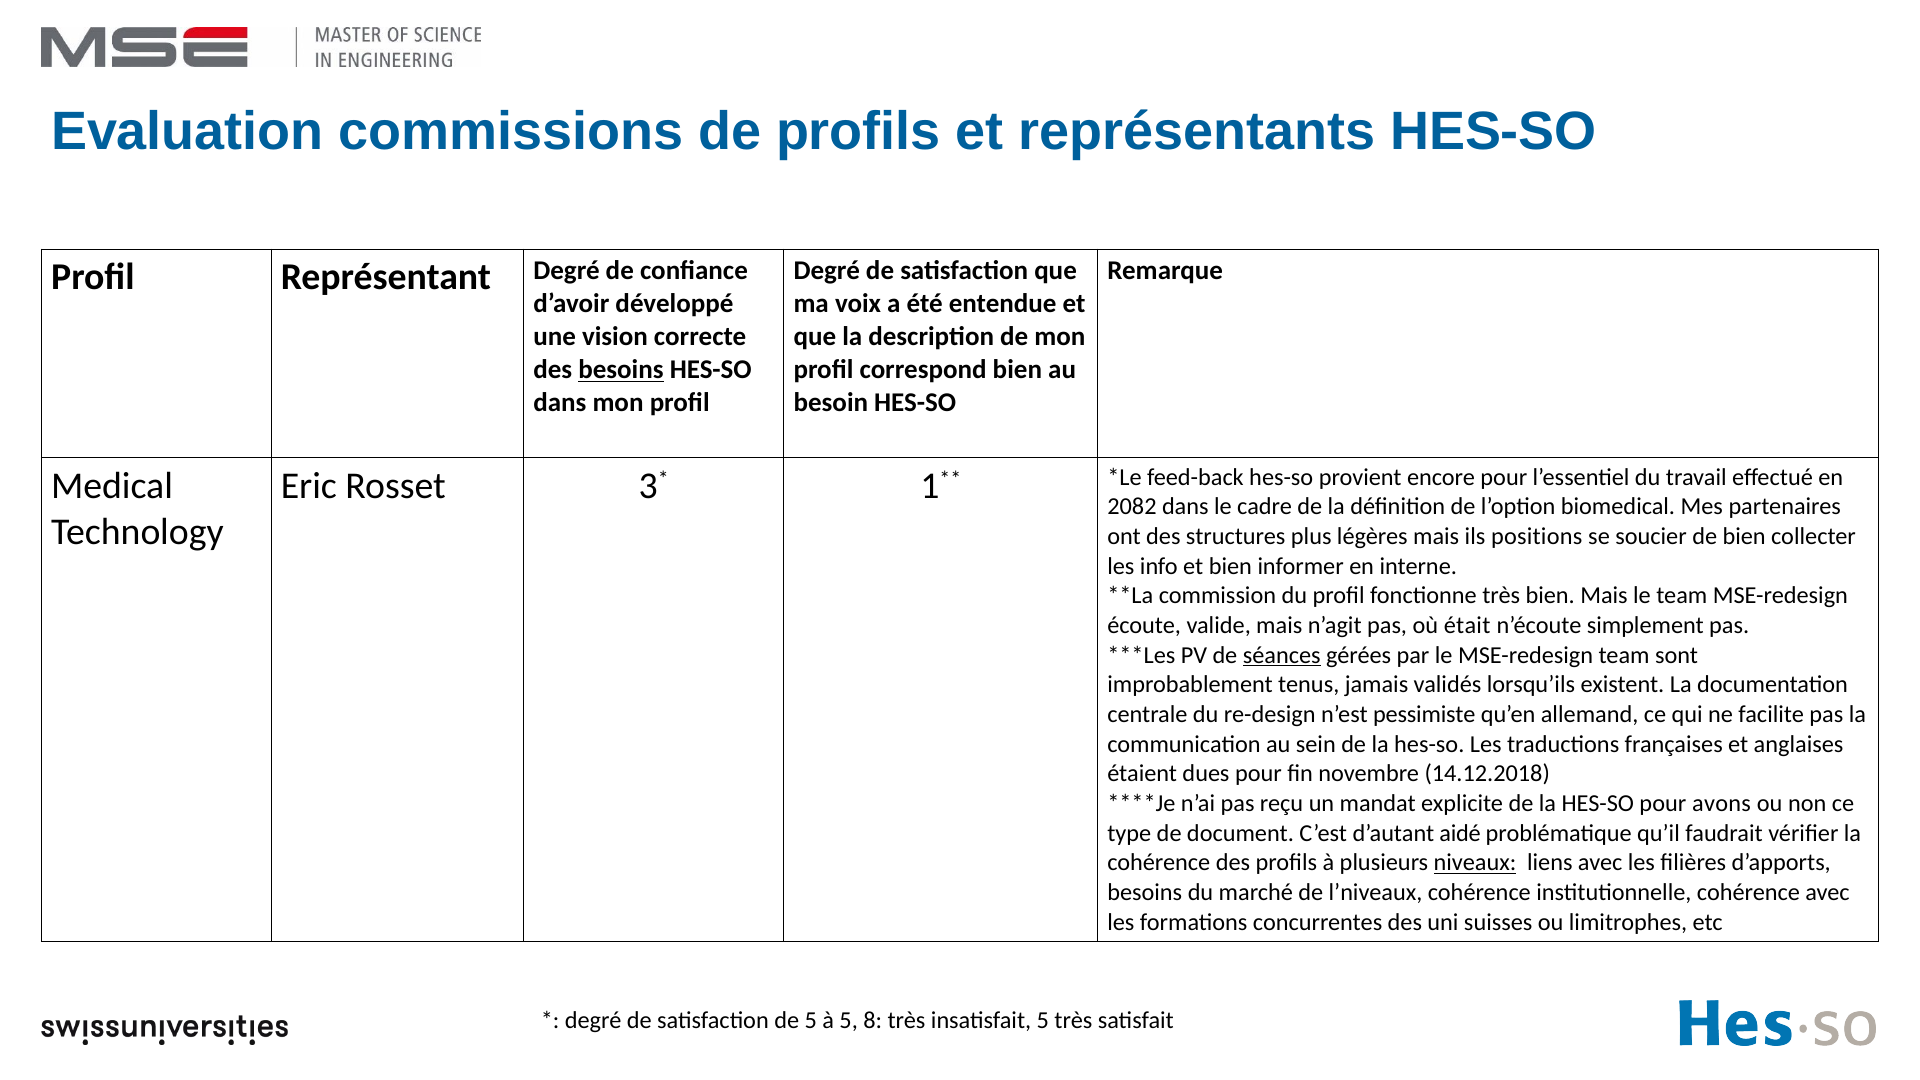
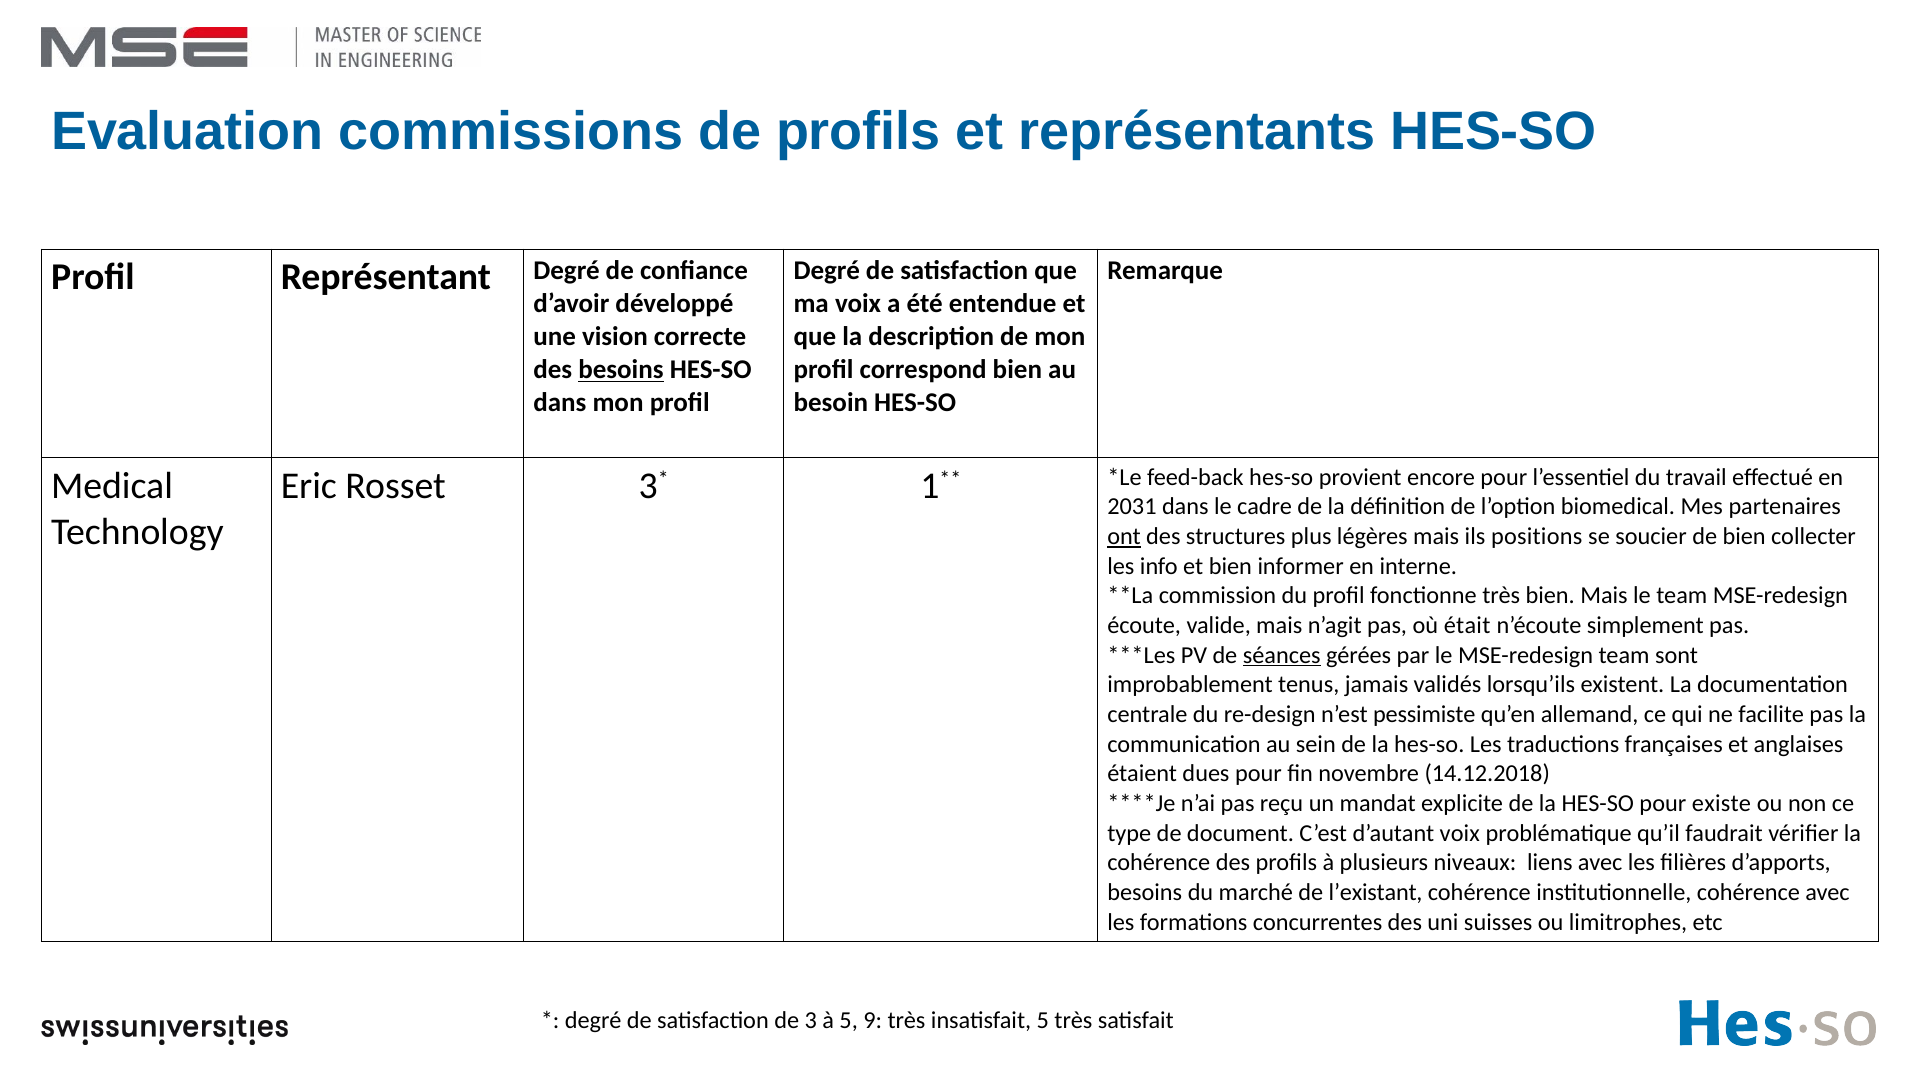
2082: 2082 -> 2031
ont underline: none -> present
avons: avons -> existe
d’autant aidé: aidé -> voix
niveaux underline: present -> none
l’niveaux: l’niveaux -> l’existant
de 5: 5 -> 3
8: 8 -> 9
